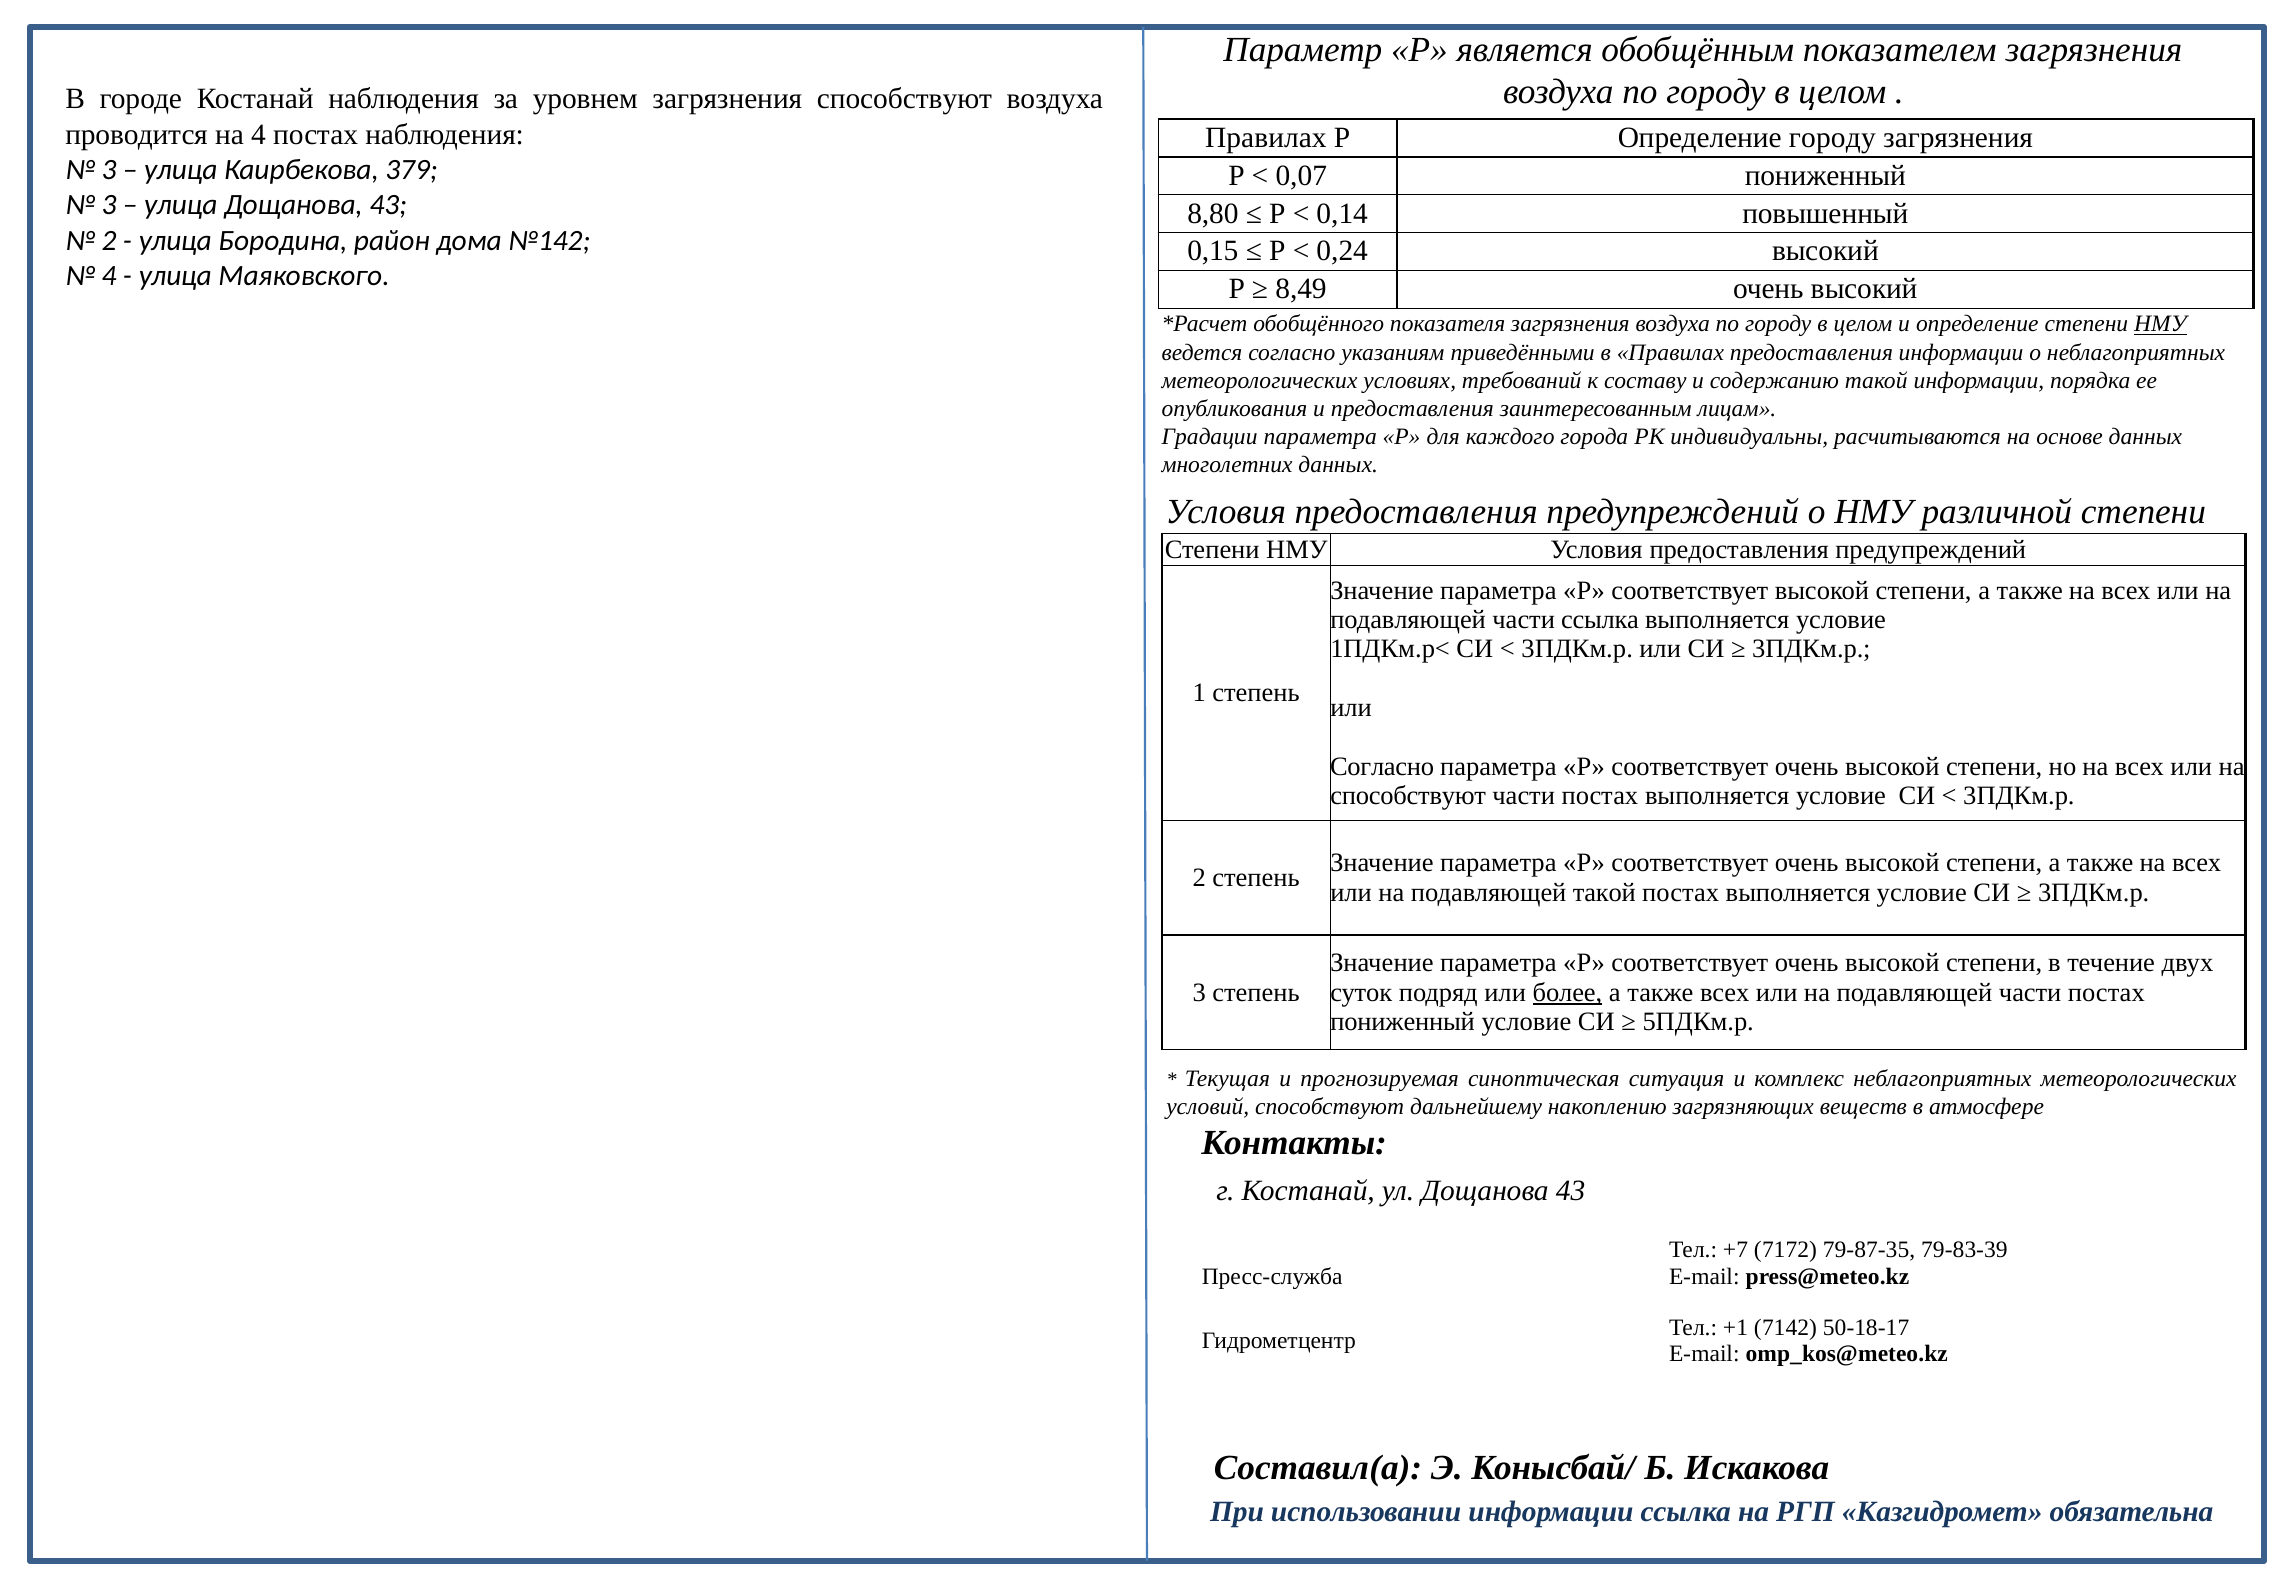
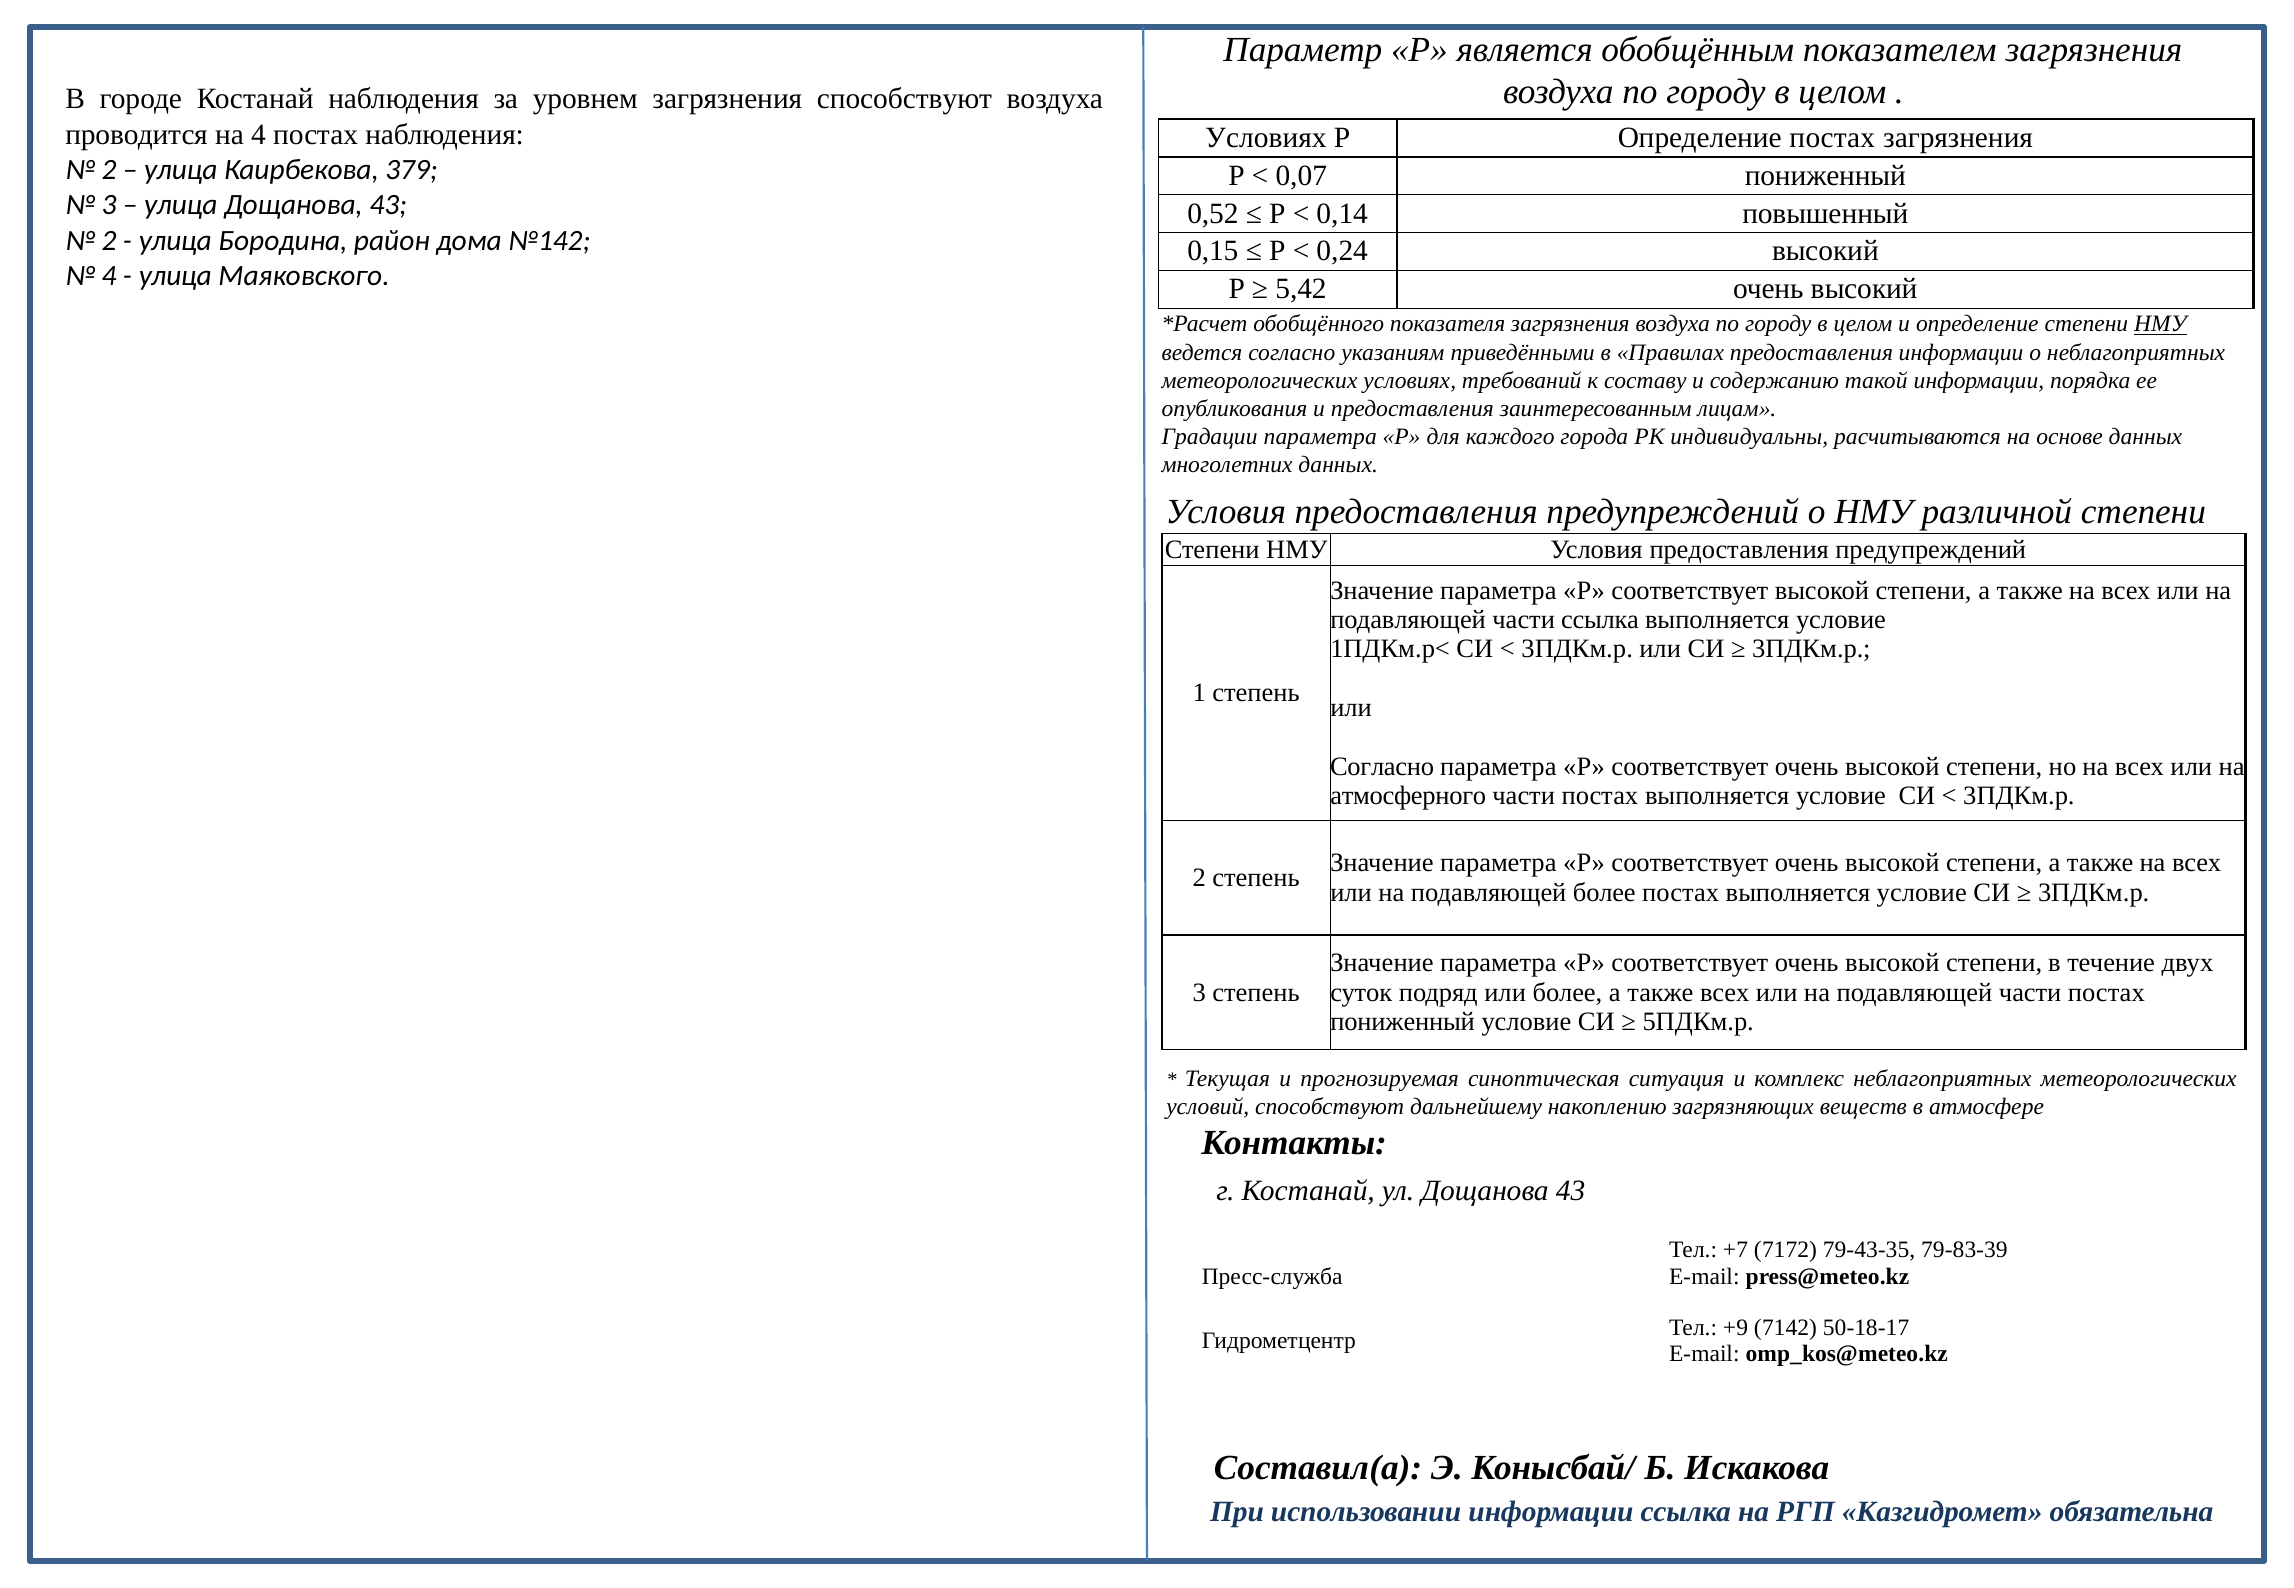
Правилах at (1266, 138): Правилах -> Условиях
Определение городу: городу -> постах
3 at (109, 170): 3 -> 2
8,80: 8,80 -> 0,52
8,49: 8,49 -> 5,42
способствуют at (1408, 796): способствуют -> атмосферного
подавляющей такой: такой -> более
более at (1567, 993) underline: present -> none
79-87-35: 79-87-35 -> 79-43-35
+1: +1 -> +9
